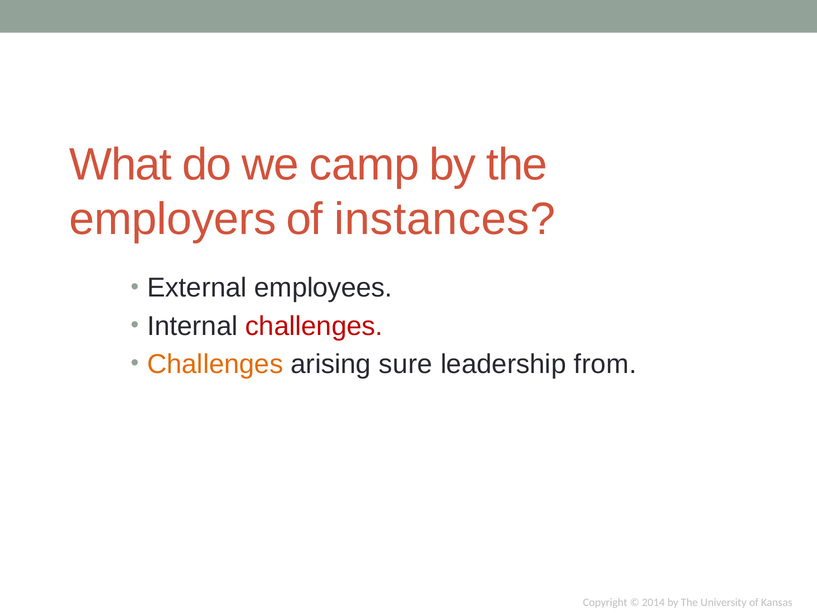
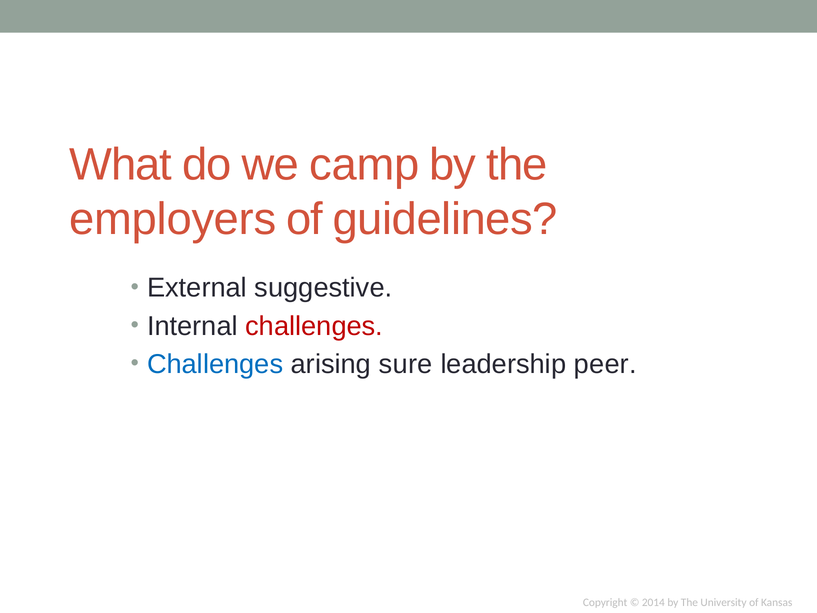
instances: instances -> guidelines
employees: employees -> suggestive
Challenges at (215, 364) colour: orange -> blue
from: from -> peer
